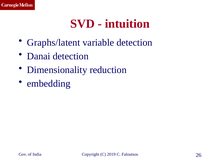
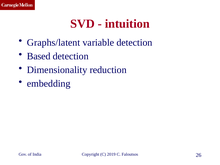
Danai: Danai -> Based
